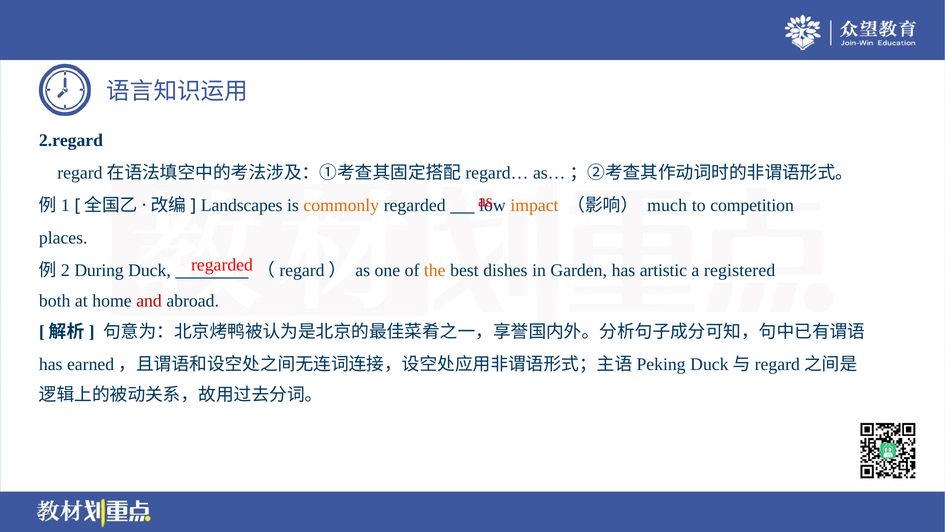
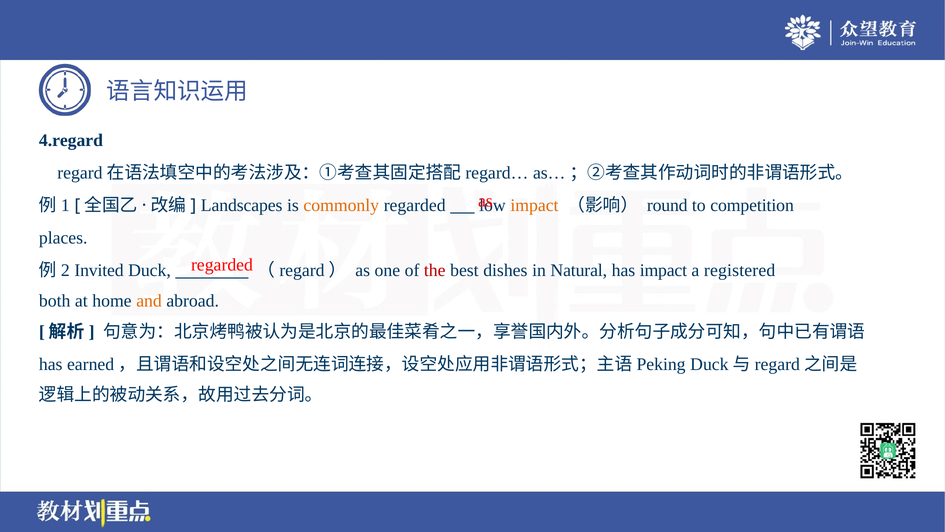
2.regard: 2.regard -> 4.regard
much: much -> round
During: During -> Invited
the colour: orange -> red
Garden: Garden -> Natural
has artistic: artistic -> impact
and colour: red -> orange
